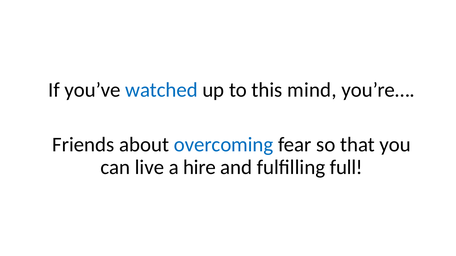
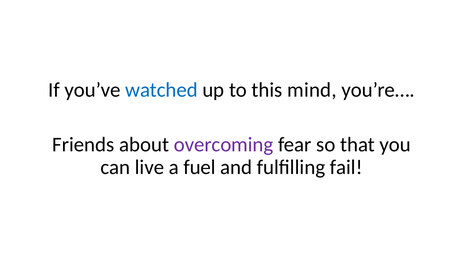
overcoming colour: blue -> purple
hire: hire -> fuel
full: full -> fail
